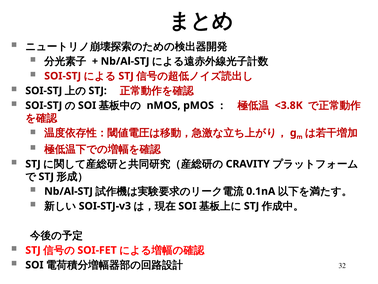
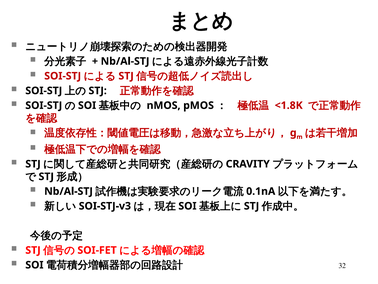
<3.8K: <3.8K -> <1.8K
